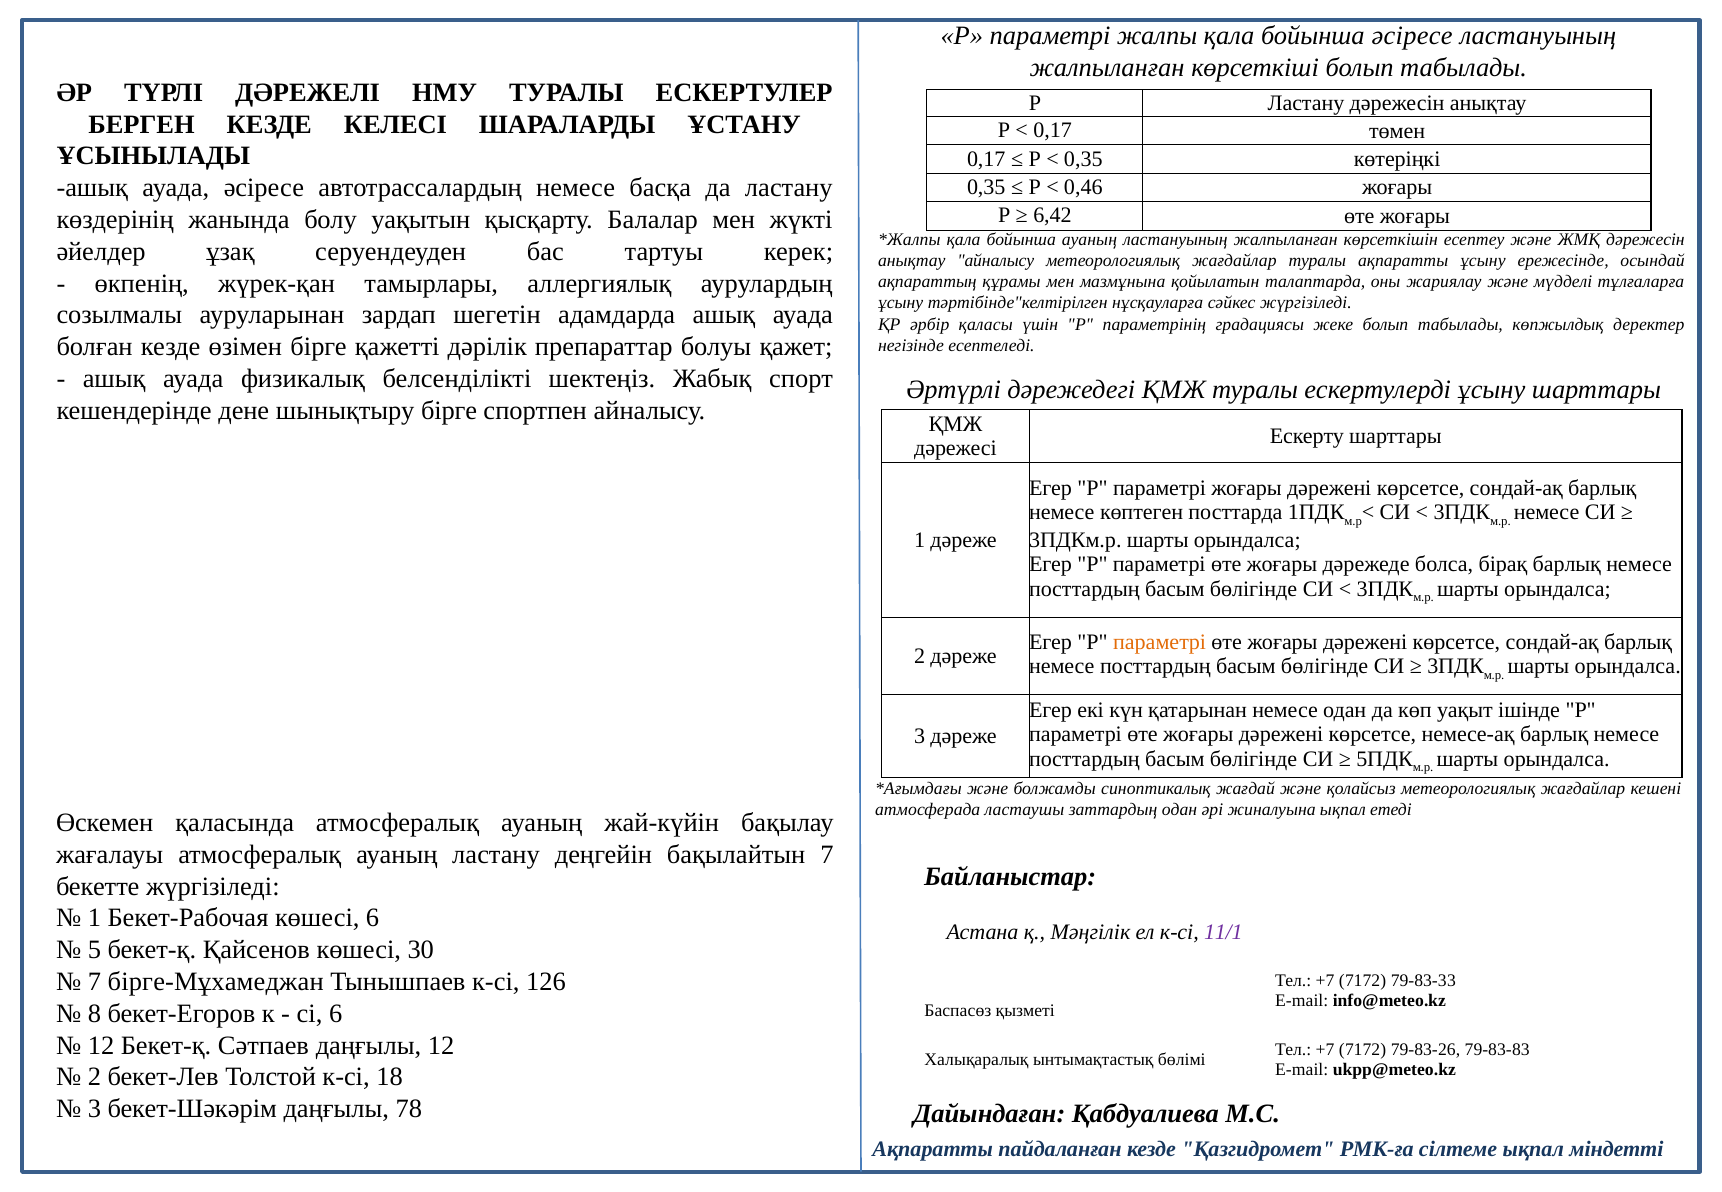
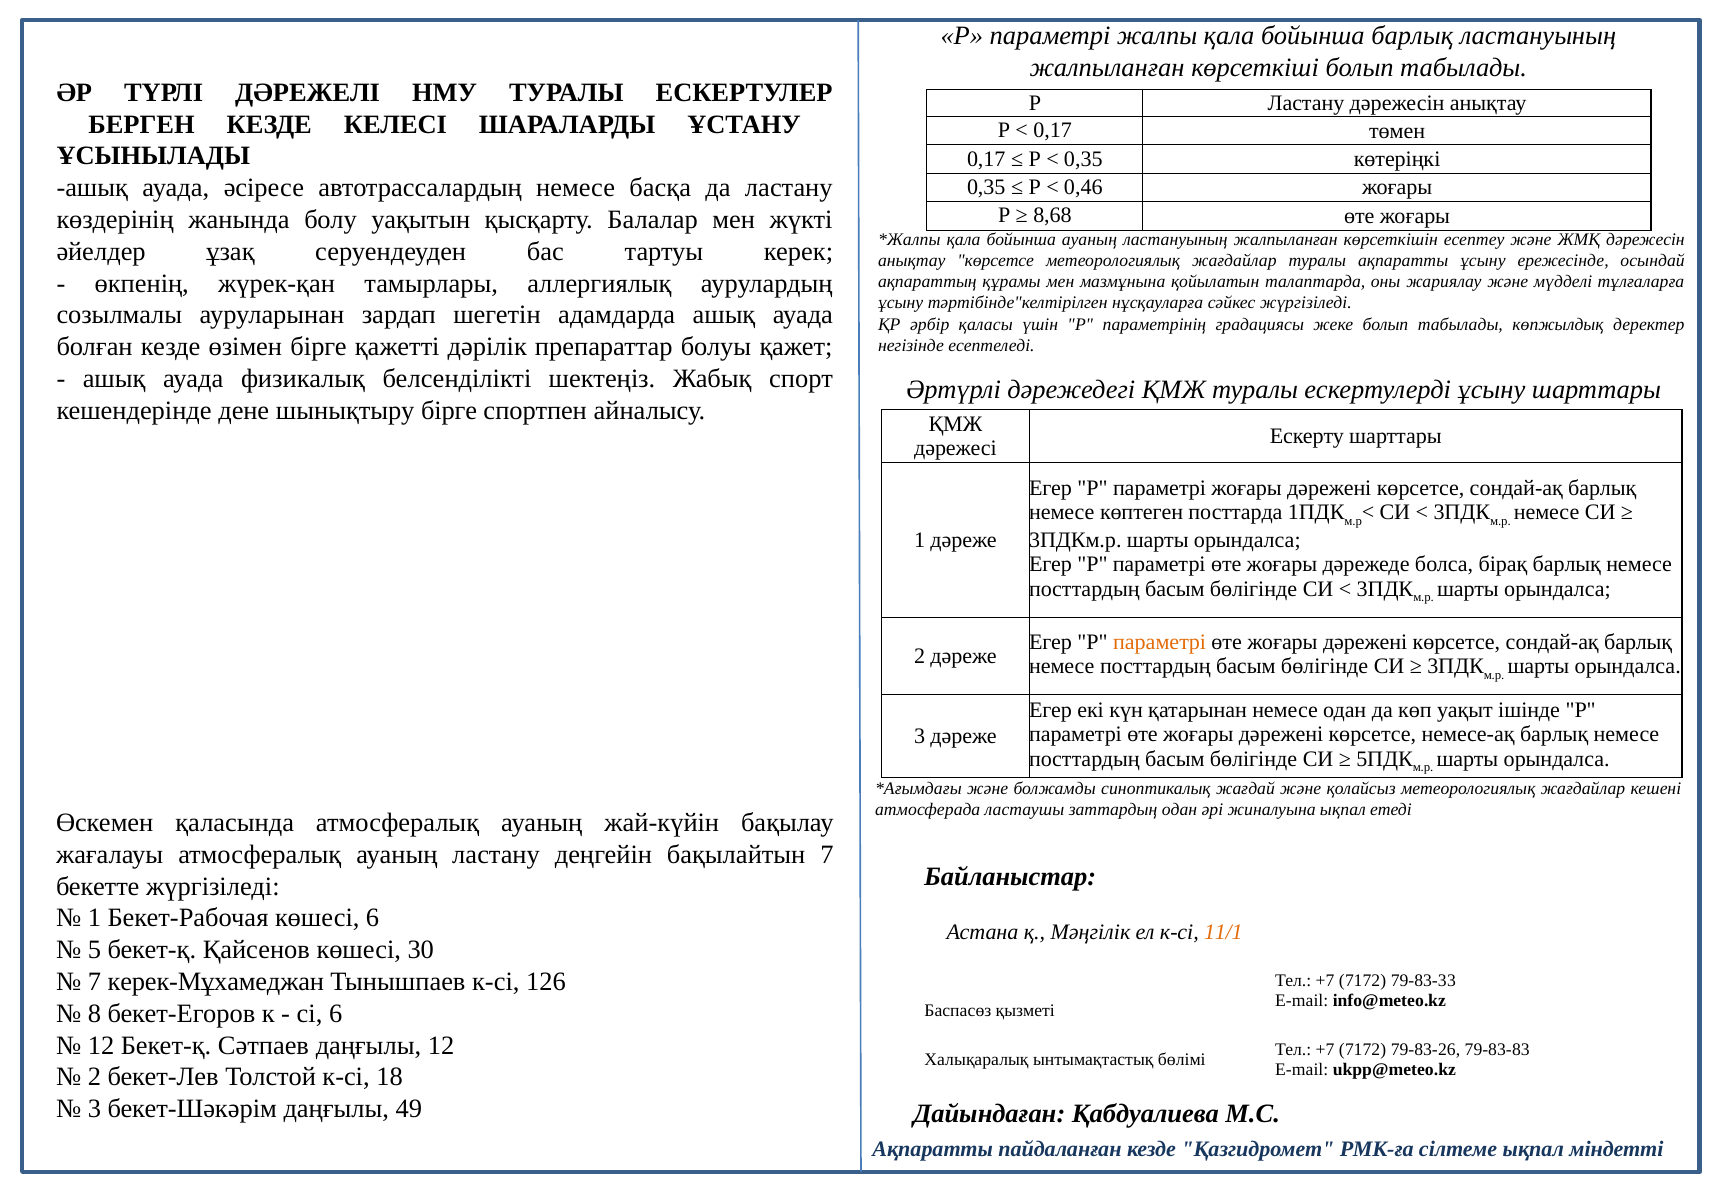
бойынша әсіресе: әсіресе -> барлық
6,42: 6,42 -> 8,68
анықтау айналысу: айналысу -> көрсетсе
11/1 colour: purple -> orange
бірге-Мұхамеджан: бірге-Мұхамеджан -> керек-Мұхамеджан
78: 78 -> 49
